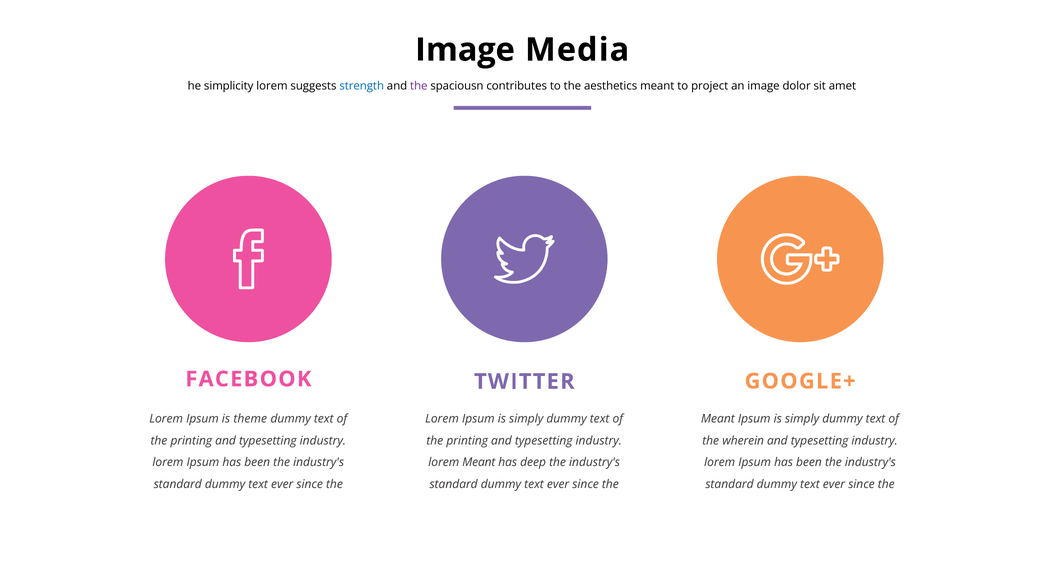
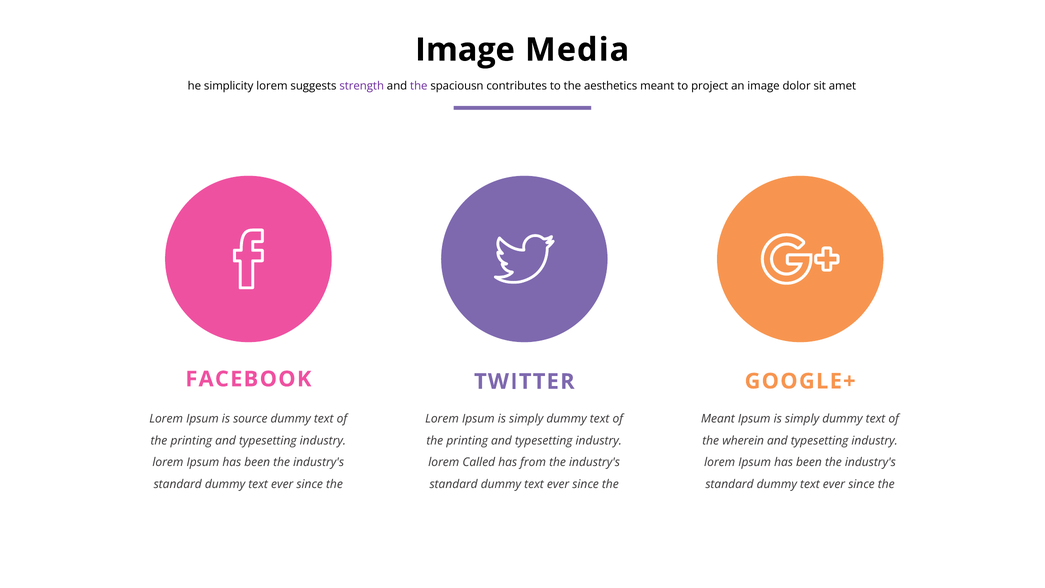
strength colour: blue -> purple
theme: theme -> source
lorem Meant: Meant -> Called
deep: deep -> from
